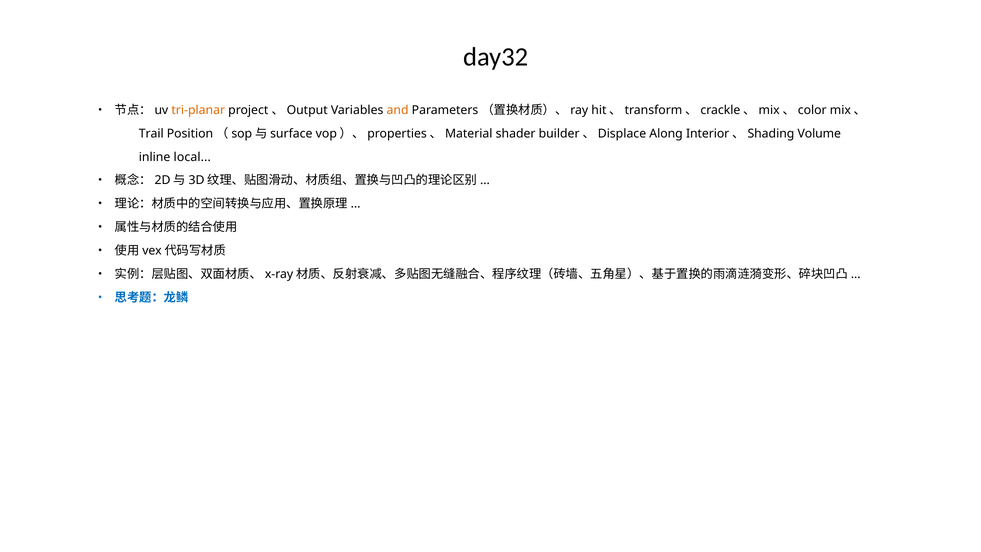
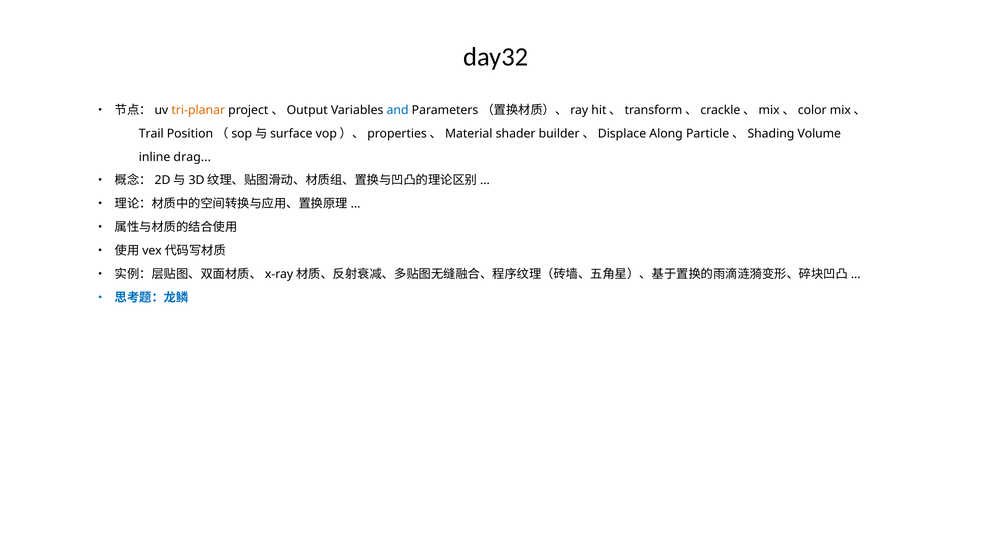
and colour: orange -> blue
Interior: Interior -> Particle
local: local -> drag
